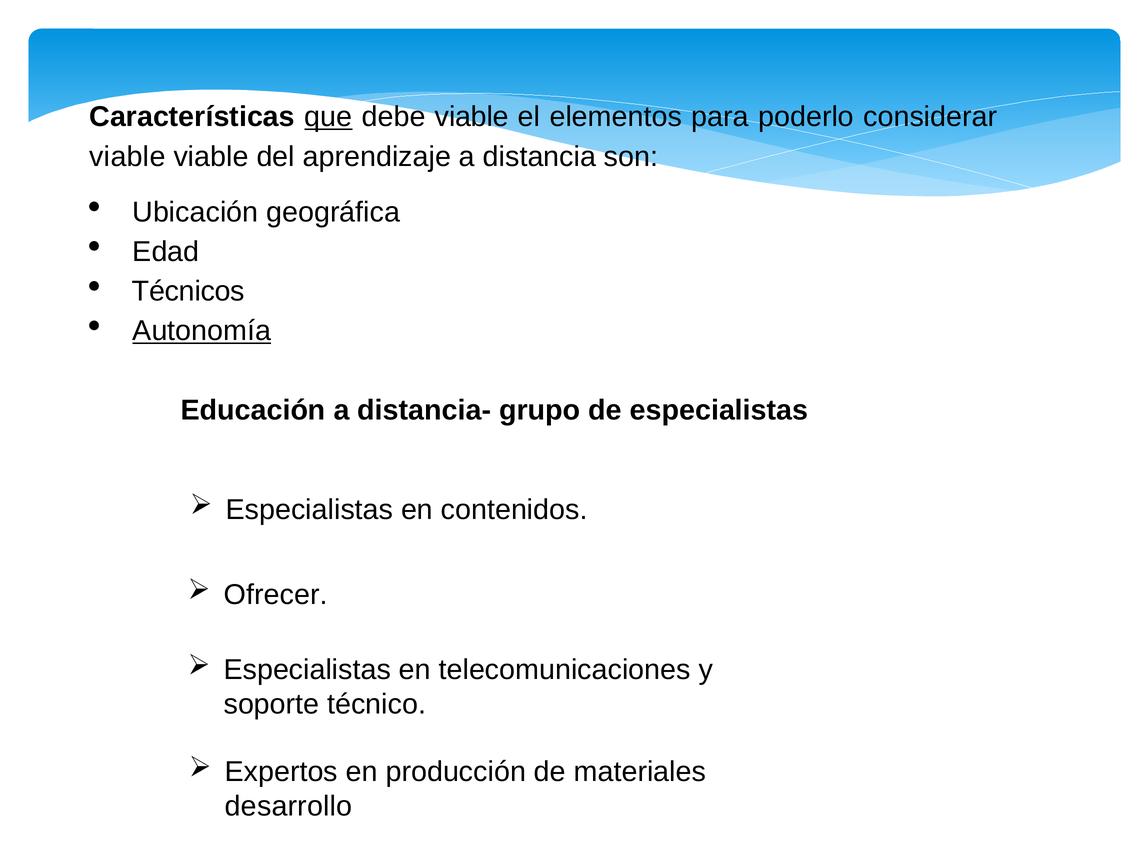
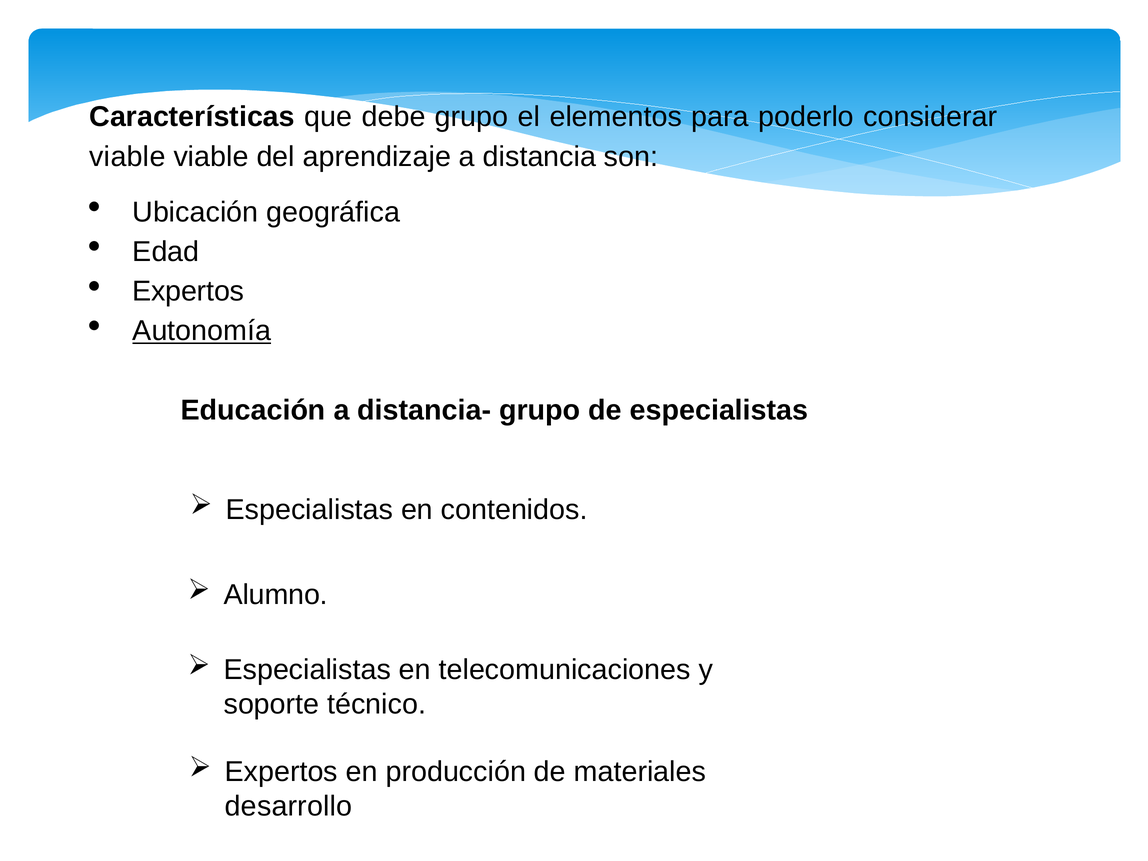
que underline: present -> none
debe viable: viable -> grupo
Técnicos at (188, 291): Técnicos -> Expertos
Ofrecer: Ofrecer -> Alumno
